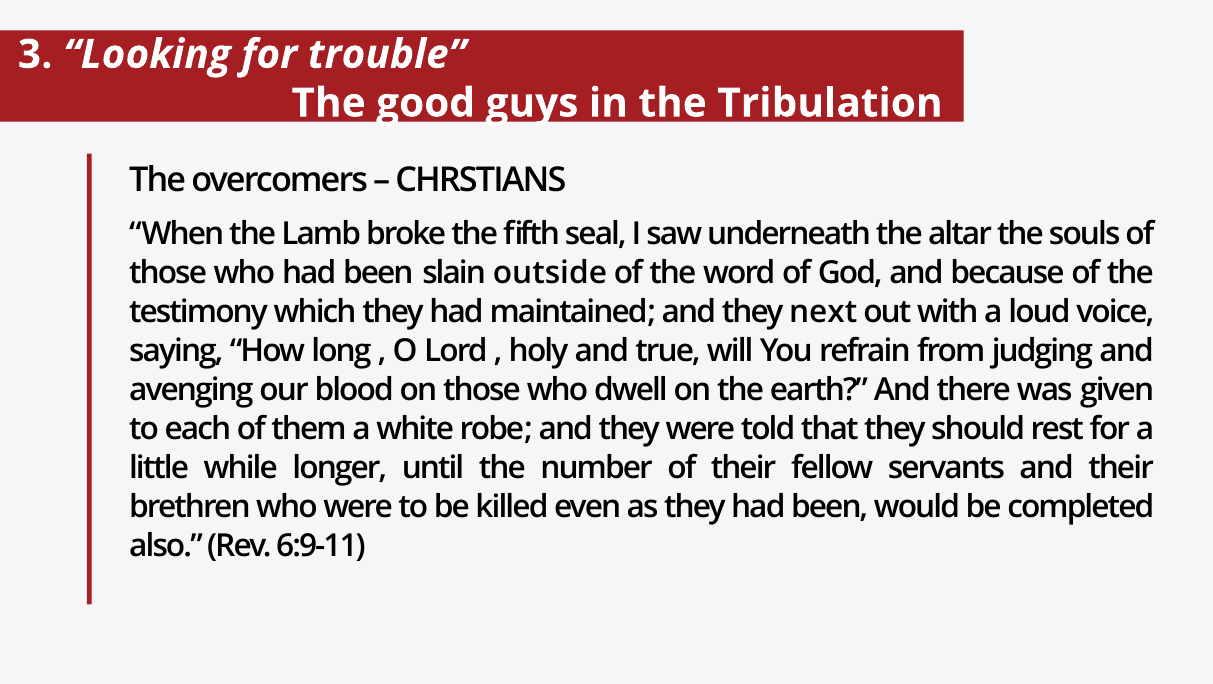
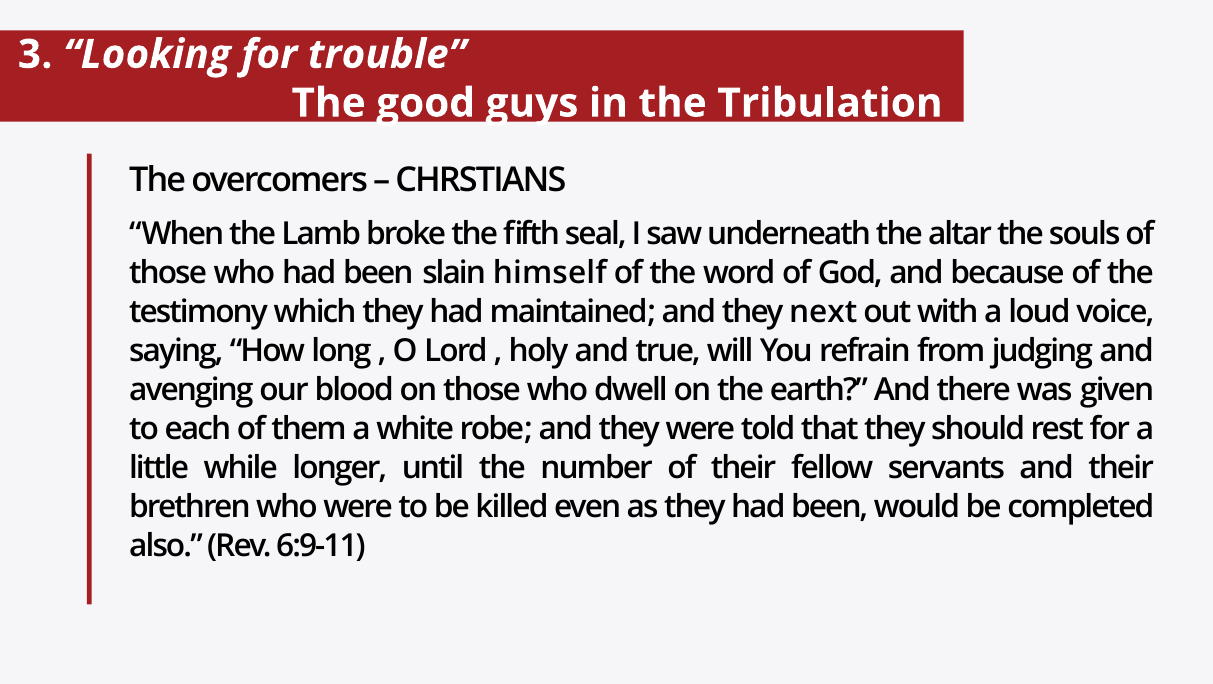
outside: outside -> himself
